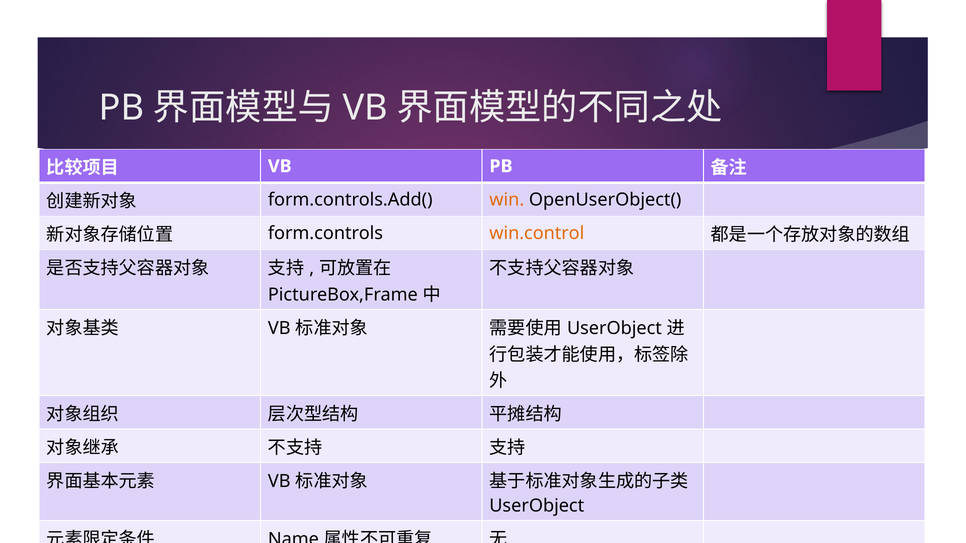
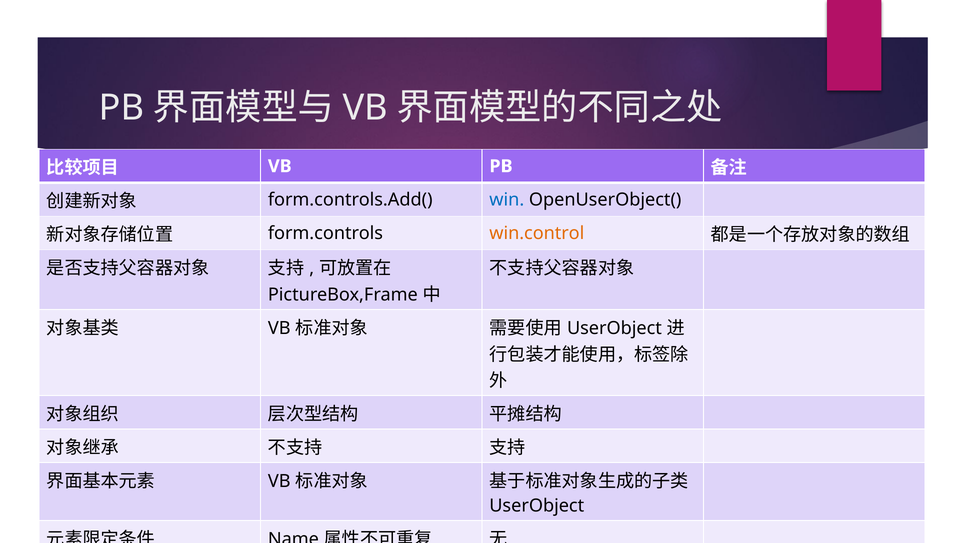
win colour: orange -> blue
